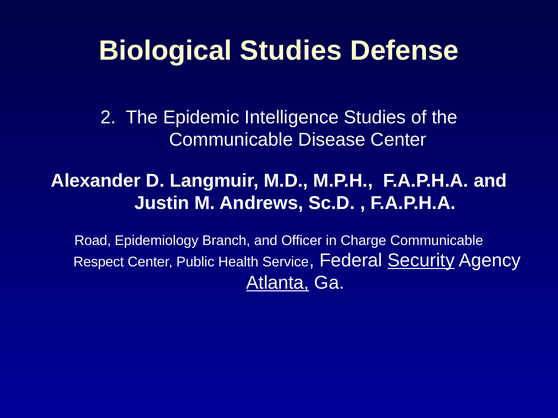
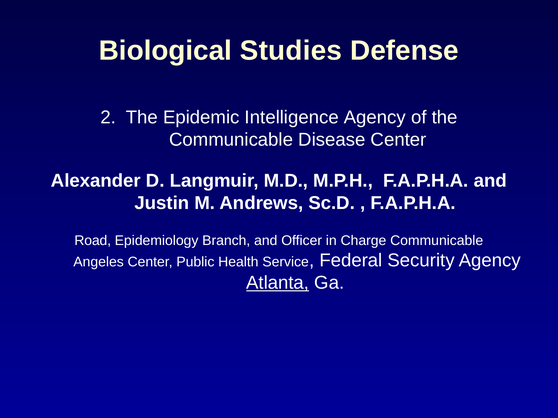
Intelligence Studies: Studies -> Agency
Respect: Respect -> Angeles
Security underline: present -> none
